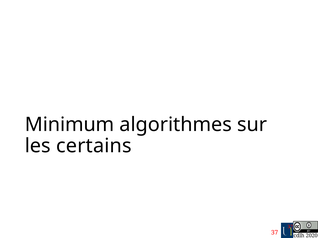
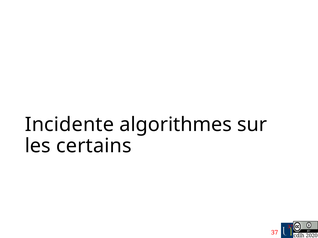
Minimum: Minimum -> Incidente
